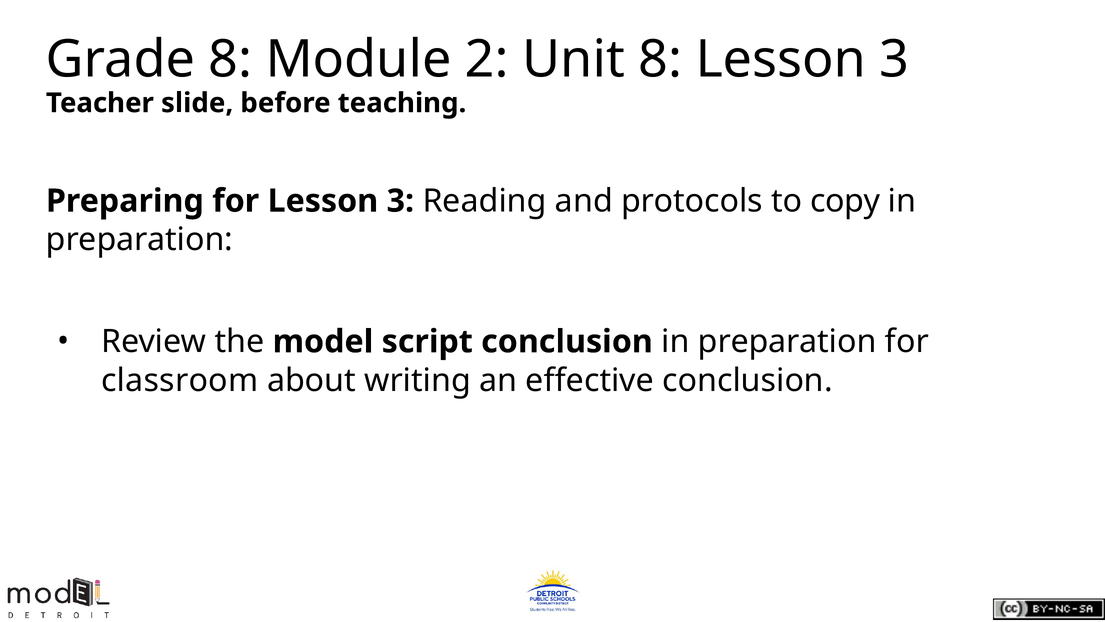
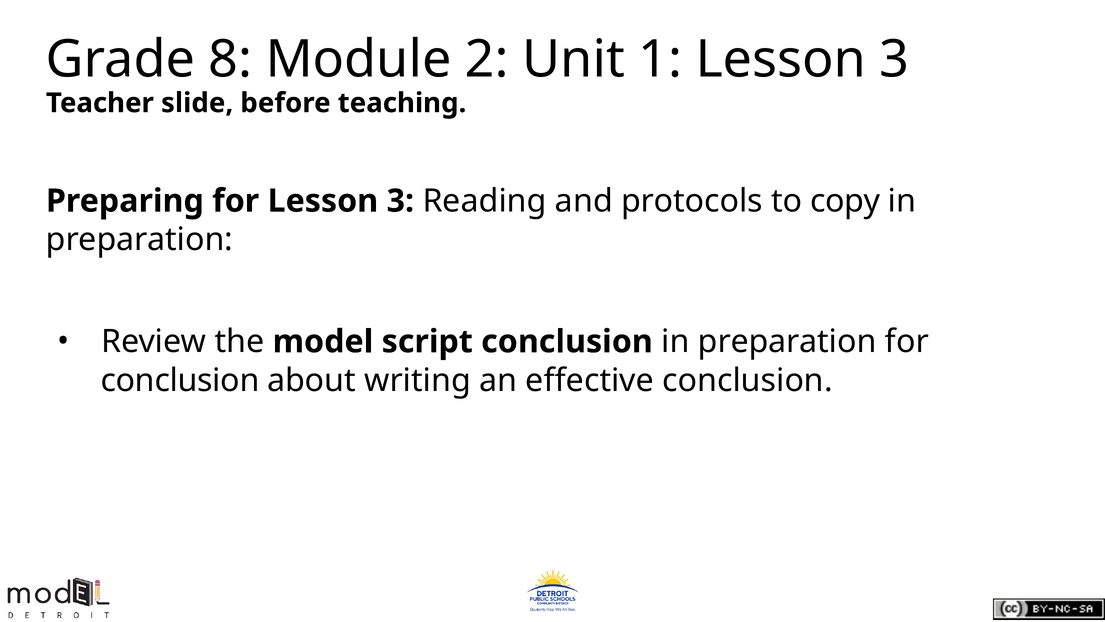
Unit 8: 8 -> 1
classroom at (180, 380): classroom -> conclusion
